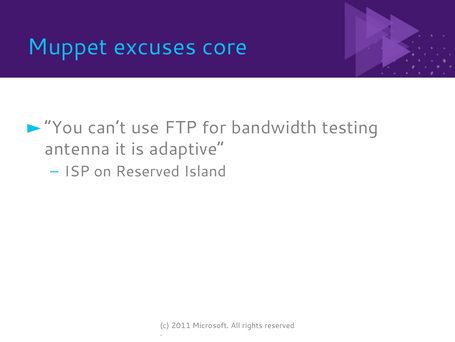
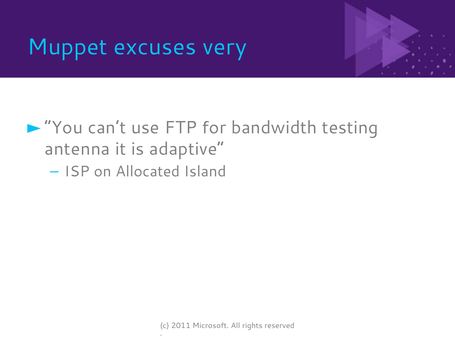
core: core -> very
on Reserved: Reserved -> Allocated
